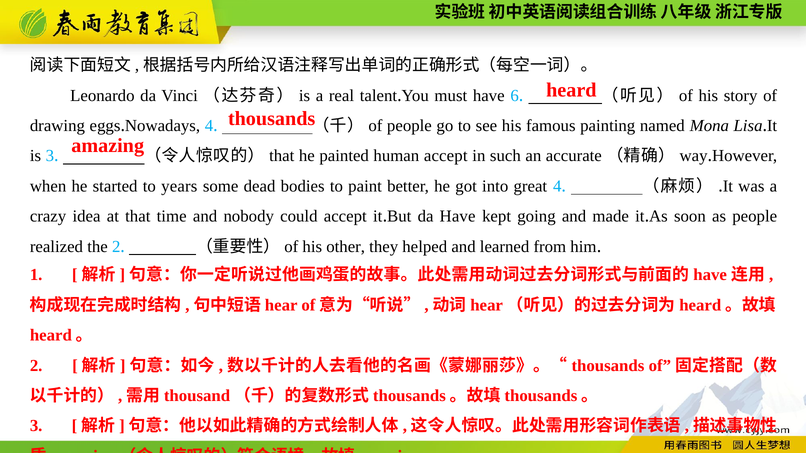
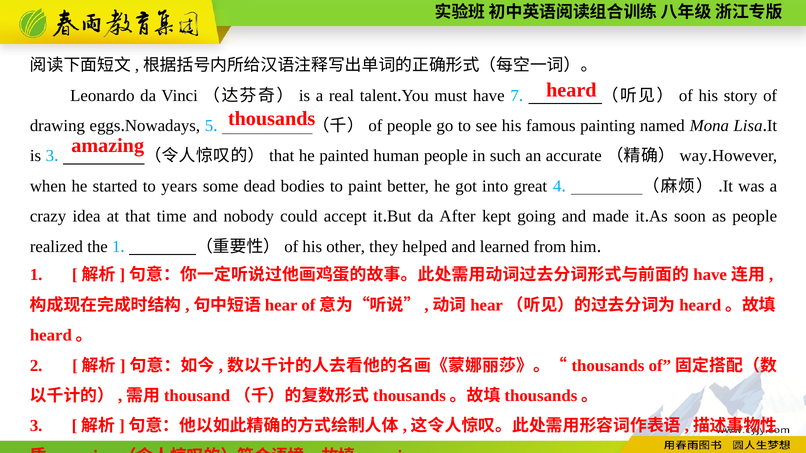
6: 6 -> 7
4 at (209, 126): 4 -> 5
human accept: accept -> people
da Have: Have -> After
the 2: 2 -> 1
